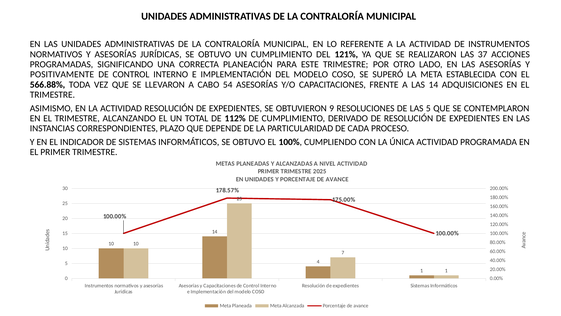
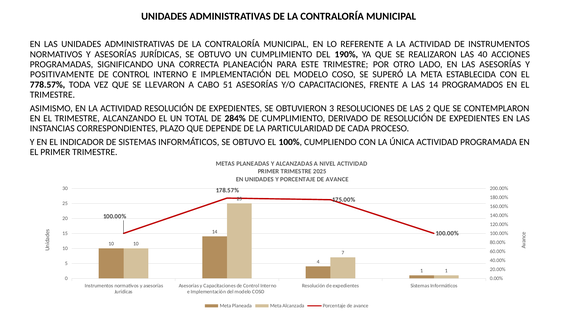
121%: 121% -> 190%
37: 37 -> 40
566.88%: 566.88% -> 778.57%
54: 54 -> 51
ADQUISICIONES: ADQUISICIONES -> PROGRAMADOS
9: 9 -> 3
LAS 5: 5 -> 2
112%: 112% -> 284%
